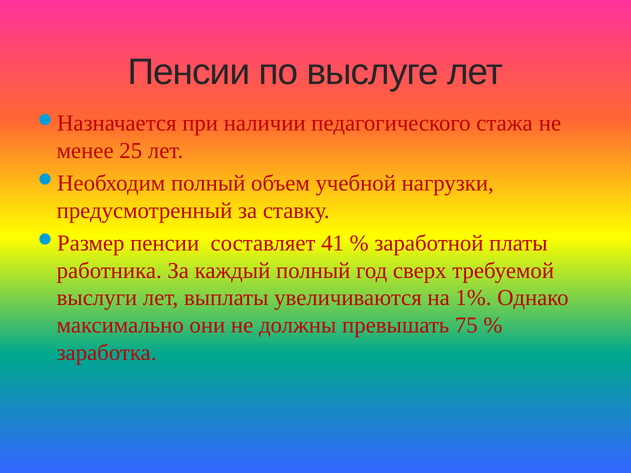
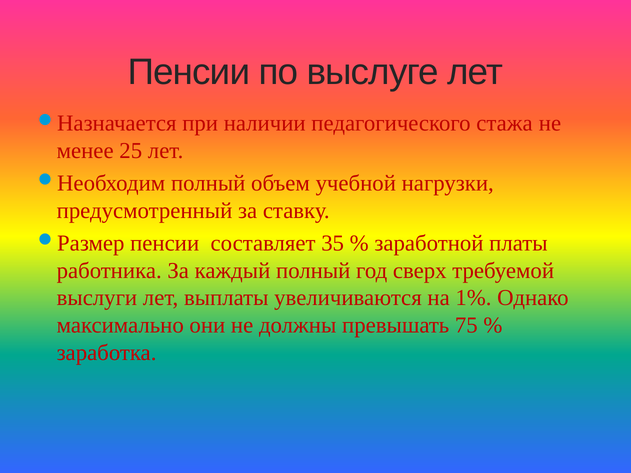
41: 41 -> 35
